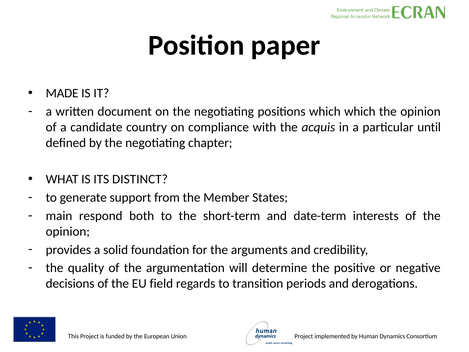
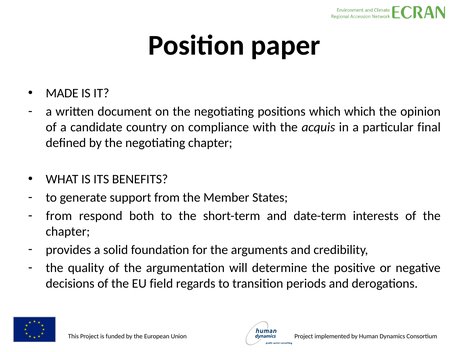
until: until -> final
DISTINCT: DISTINCT -> BENEFITS
main at (59, 216): main -> from
opinion at (68, 231): opinion -> chapter
